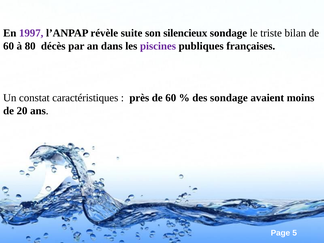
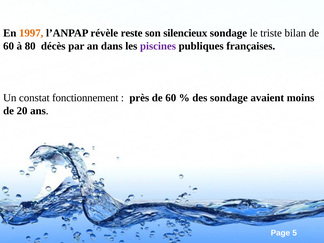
1997 colour: purple -> orange
suite: suite -> reste
caractéristiques: caractéristiques -> fonctionnement
